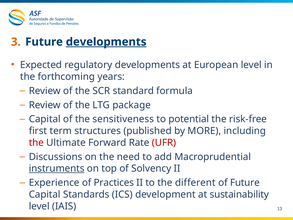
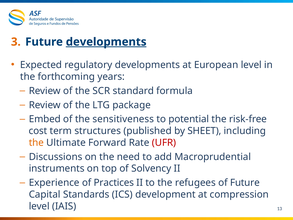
Capital at (45, 119): Capital -> Embed
first: first -> cost
MORE: MORE -> SHEET
the at (36, 142) colour: red -> orange
instruments underline: present -> none
different: different -> refugees
sustainability: sustainability -> compression
